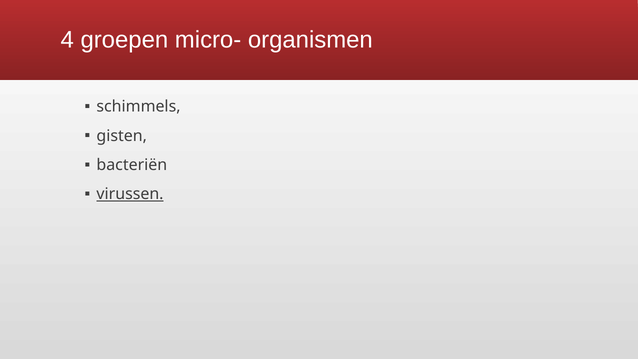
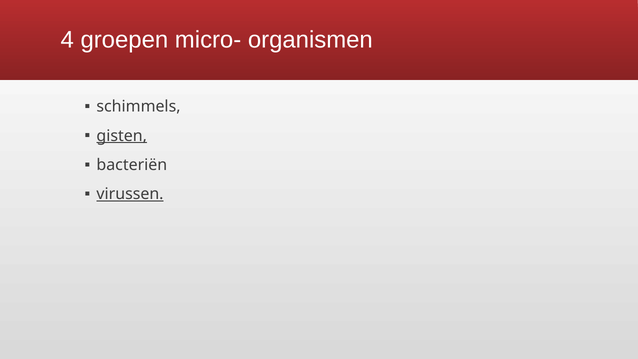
gisten underline: none -> present
